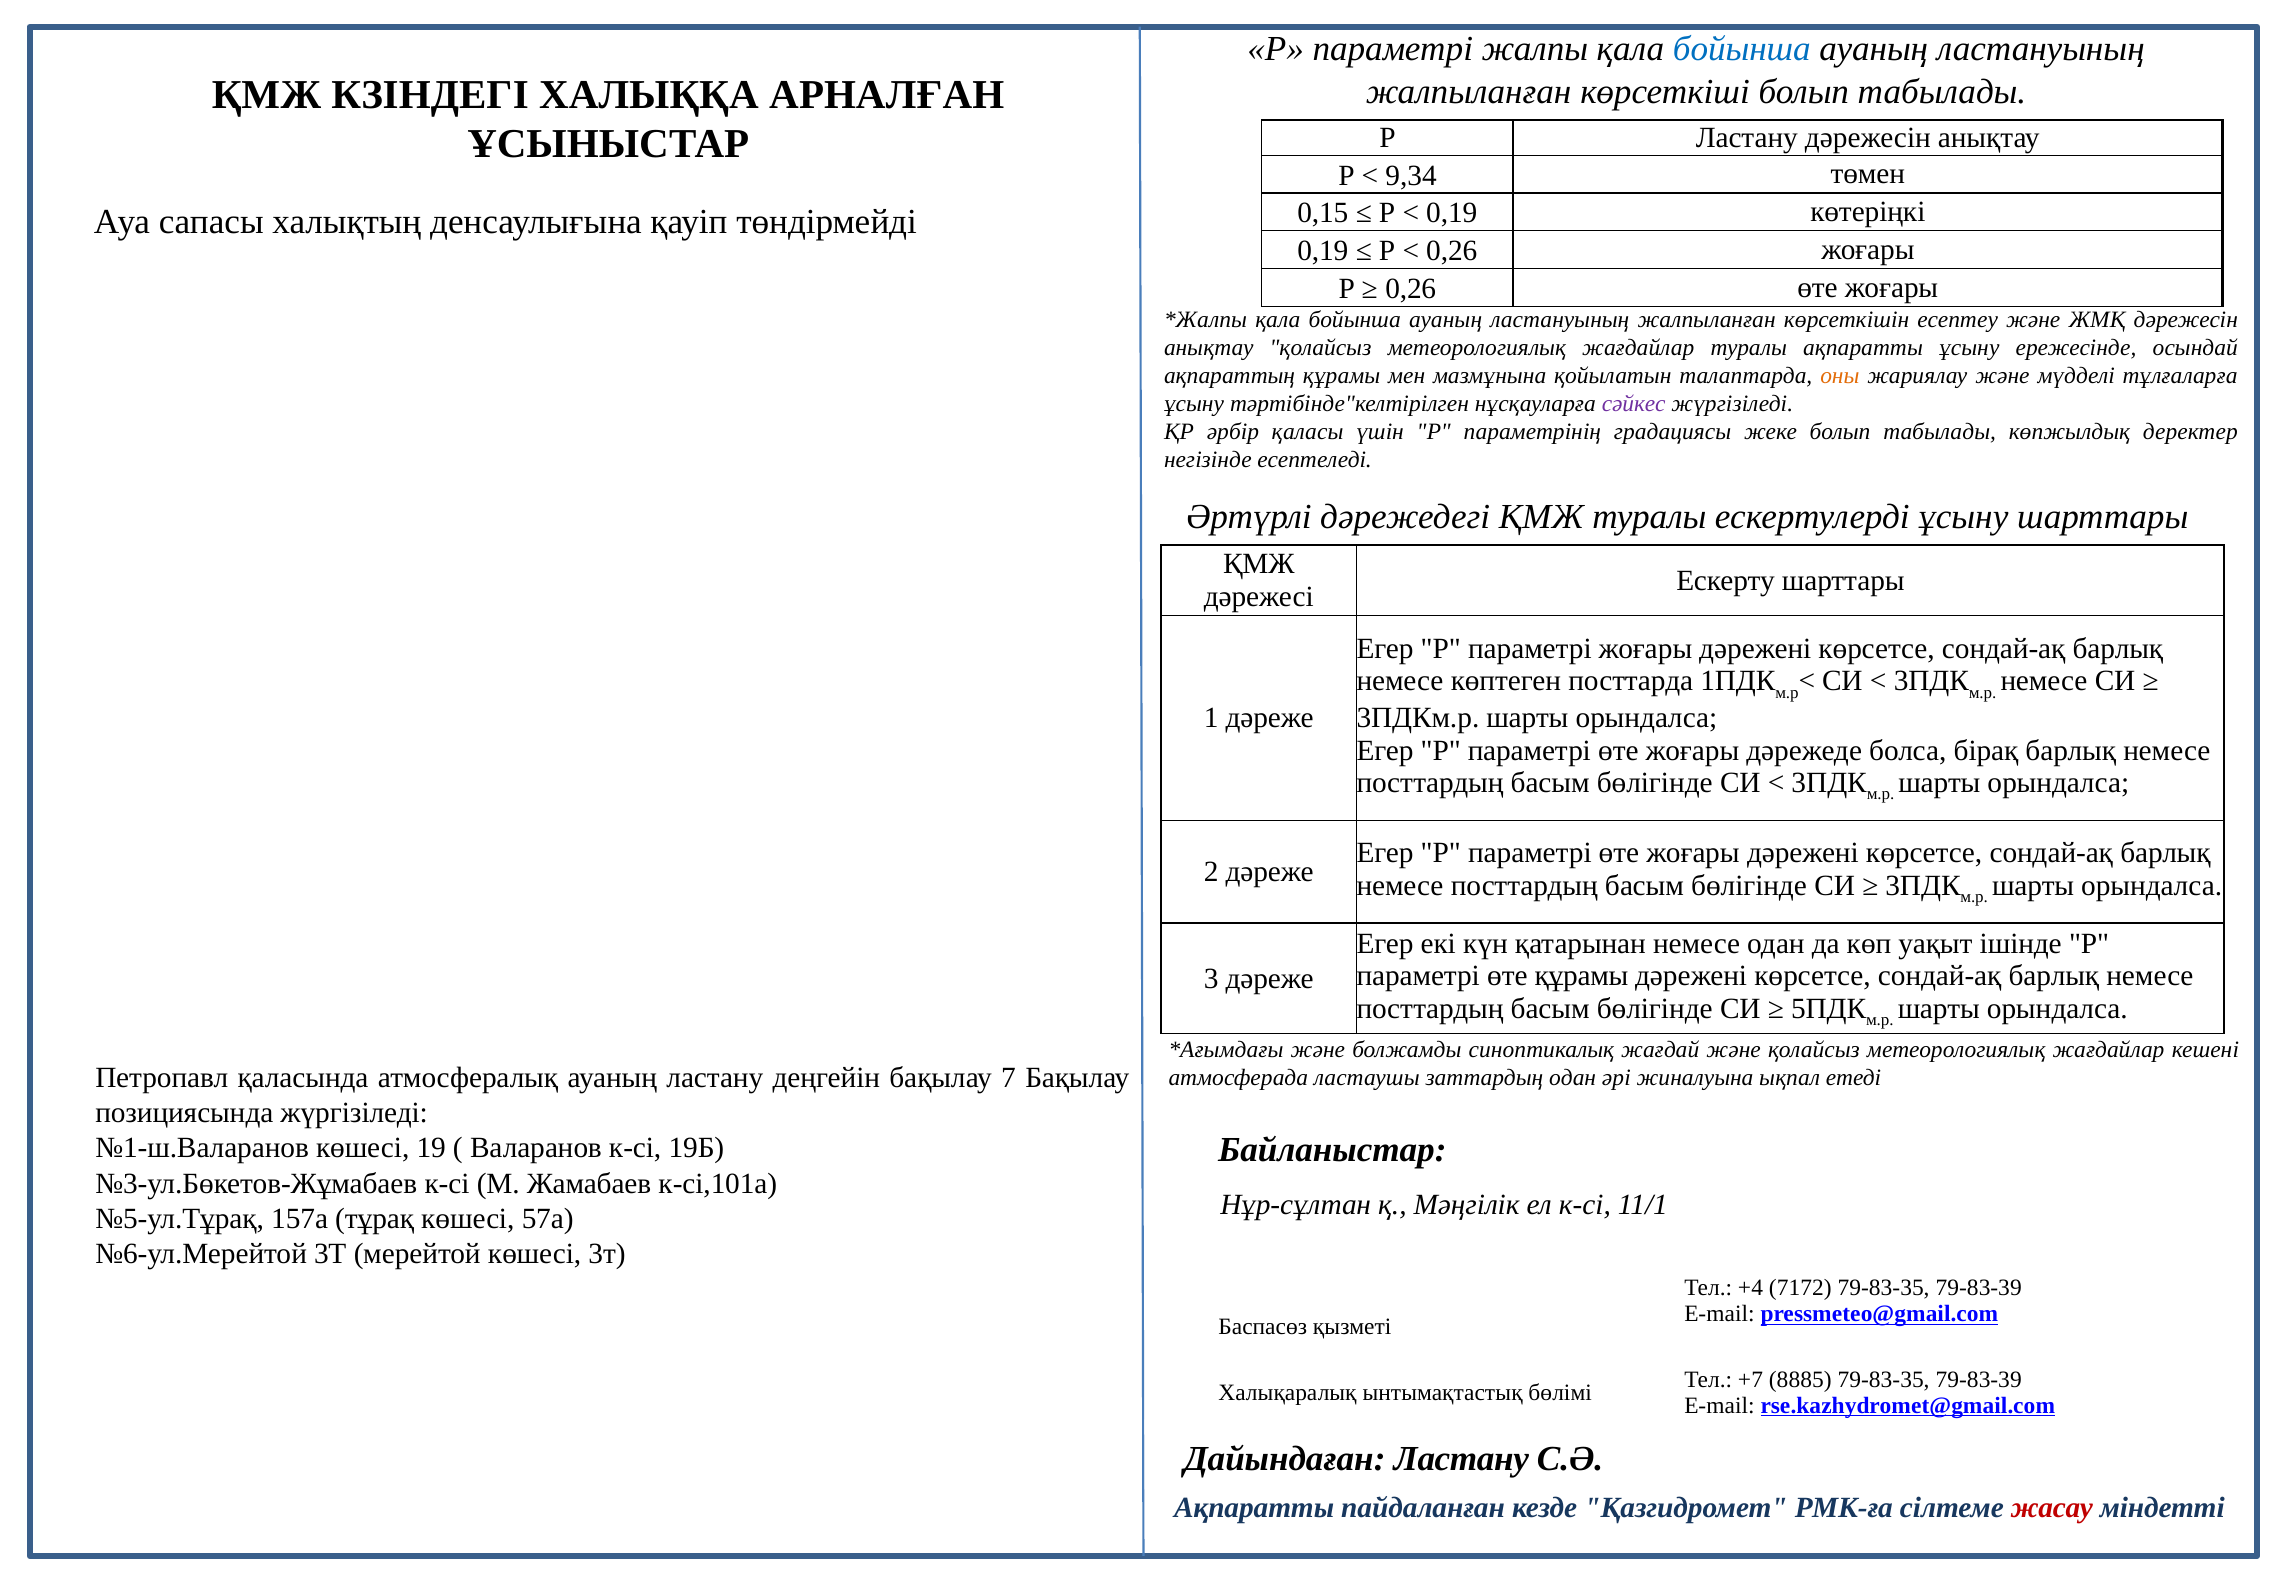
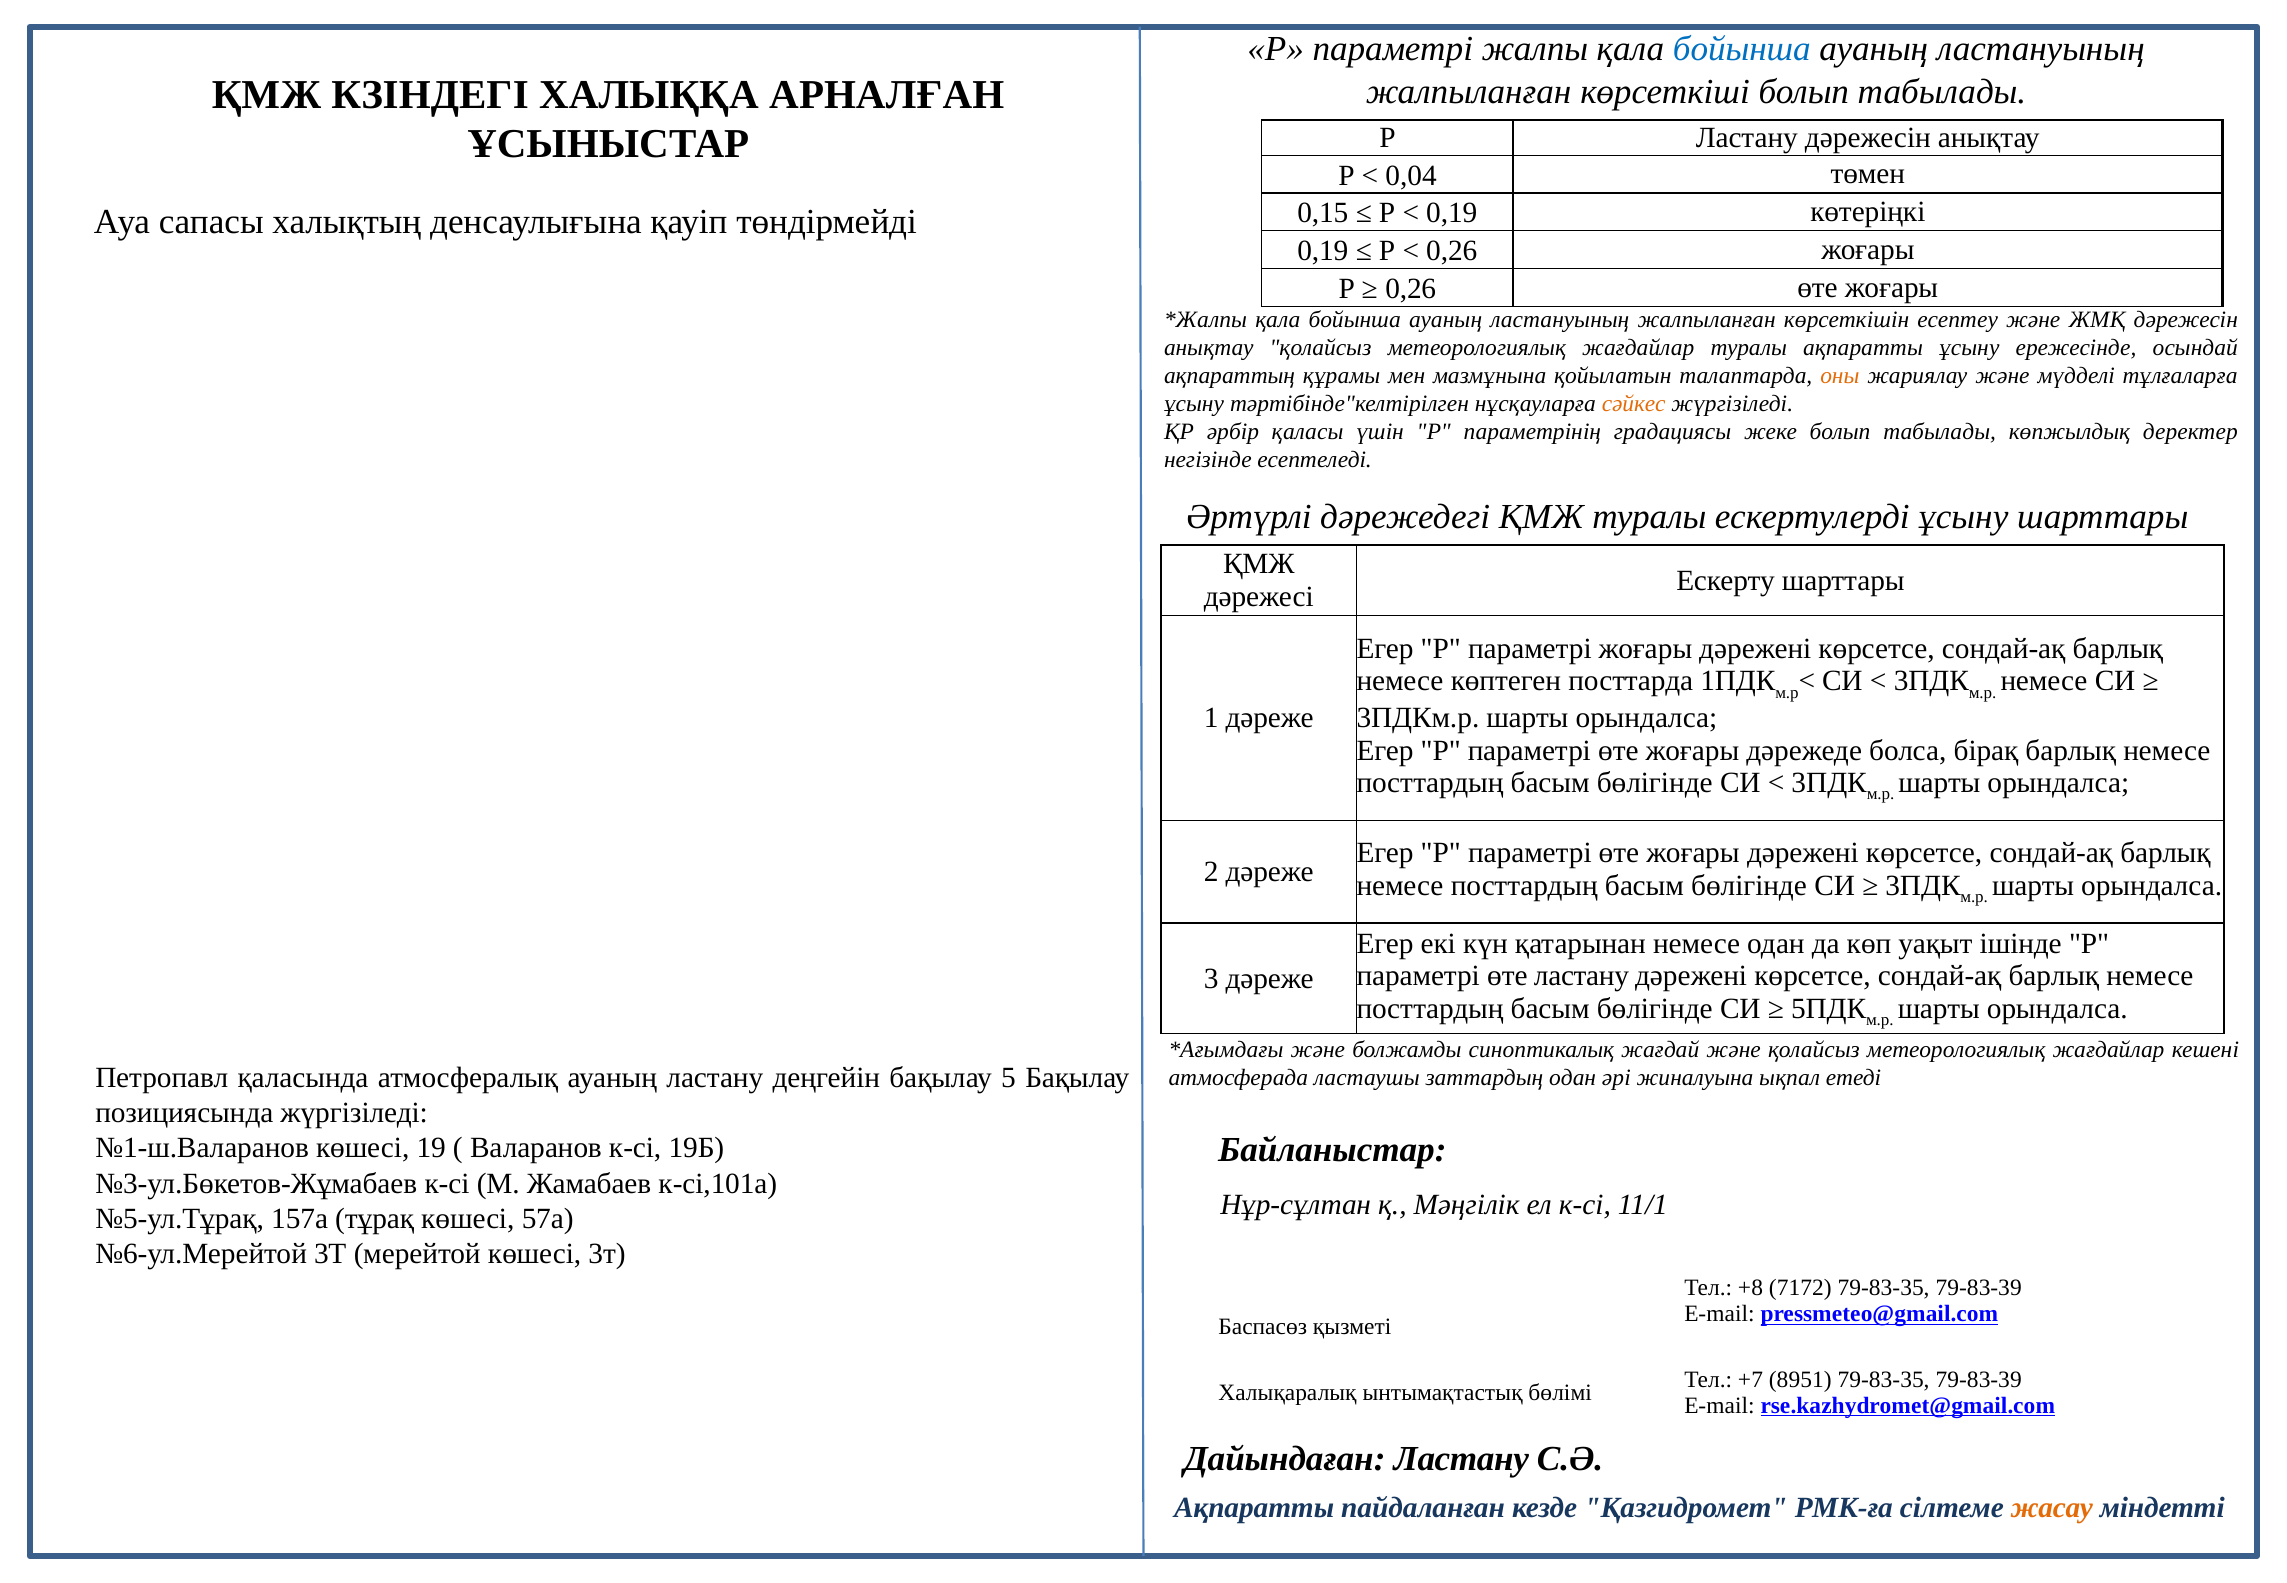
9,34: 9,34 -> 0,04
сәйкес colour: purple -> orange
өте құрамы: құрамы -> ластану
7: 7 -> 5
+4: +4 -> +8
8885: 8885 -> 8951
жасау colour: red -> orange
